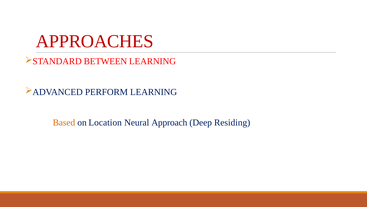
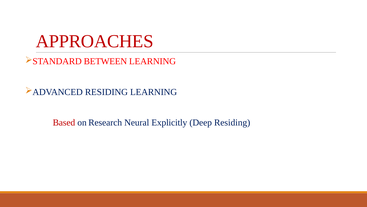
PERFORM at (106, 92): PERFORM -> RESIDING
Based colour: orange -> red
Location: Location -> Research
Approach: Approach -> Explicitly
